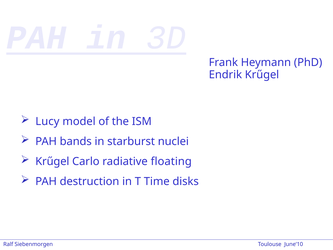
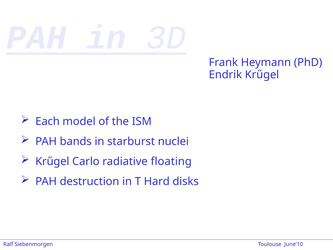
Lucy: Lucy -> Each
Time: Time -> Hard
